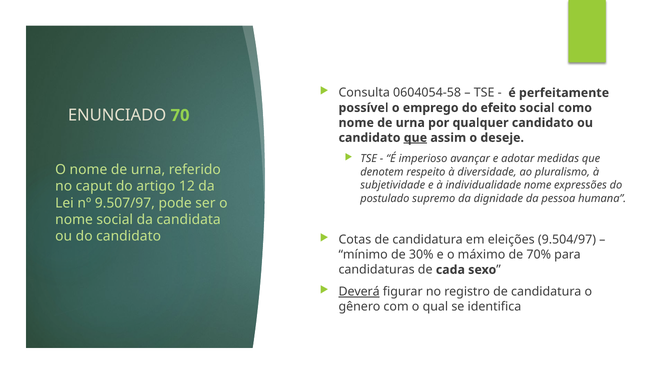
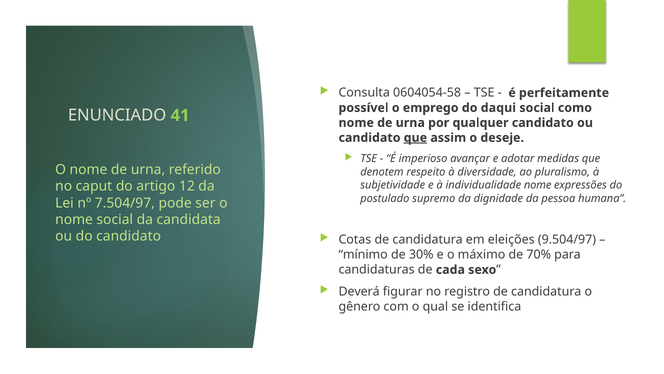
efeito: efeito -> daqui
70: 70 -> 41
9.507/97: 9.507/97 -> 7.504/97
Deverá underline: present -> none
